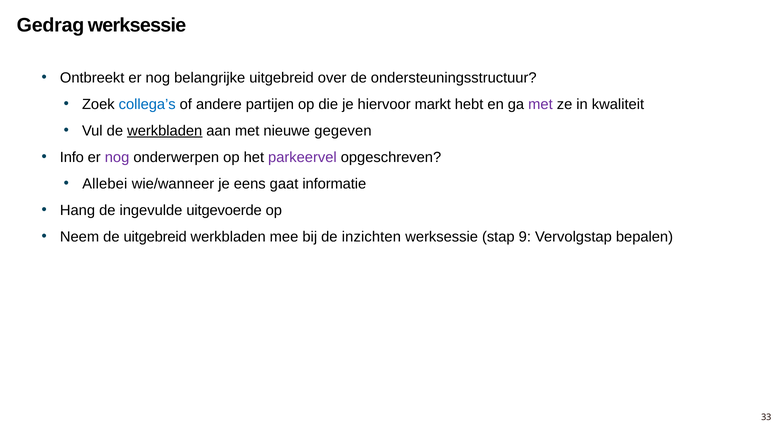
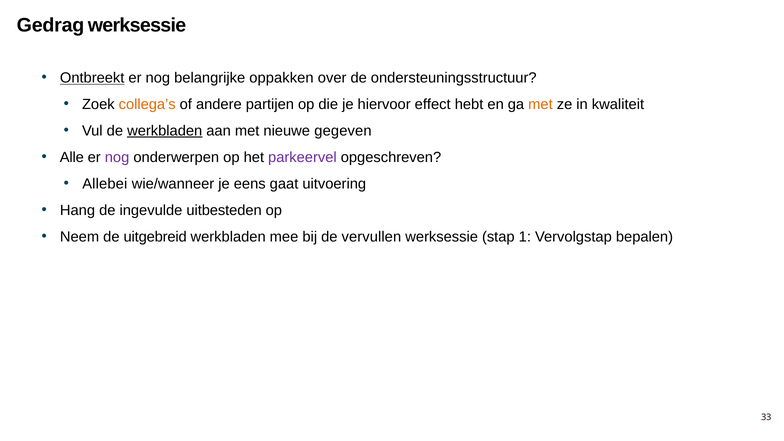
Ontbreekt underline: none -> present
belangrijke uitgebreid: uitgebreid -> oppakken
collega’s colour: blue -> orange
markt: markt -> effect
met at (540, 104) colour: purple -> orange
Info: Info -> Alle
informatie: informatie -> uitvoering
uitgevoerde: uitgevoerde -> uitbesteden
inzichten: inzichten -> vervullen
9: 9 -> 1
